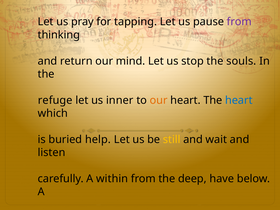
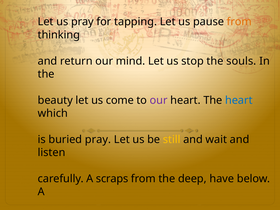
from at (239, 22) colour: purple -> orange
refuge: refuge -> beauty
inner: inner -> come
our at (159, 100) colour: orange -> purple
buried help: help -> pray
A within: within -> scraps
